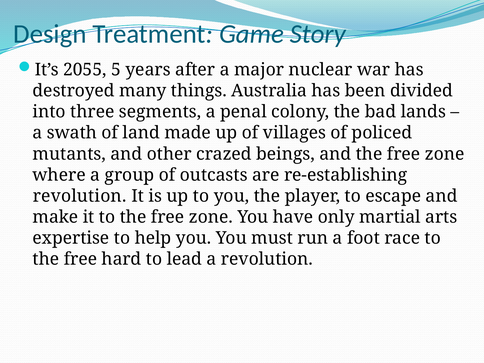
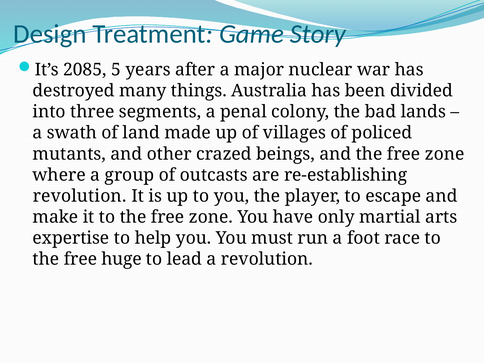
2055: 2055 -> 2085
hard: hard -> huge
